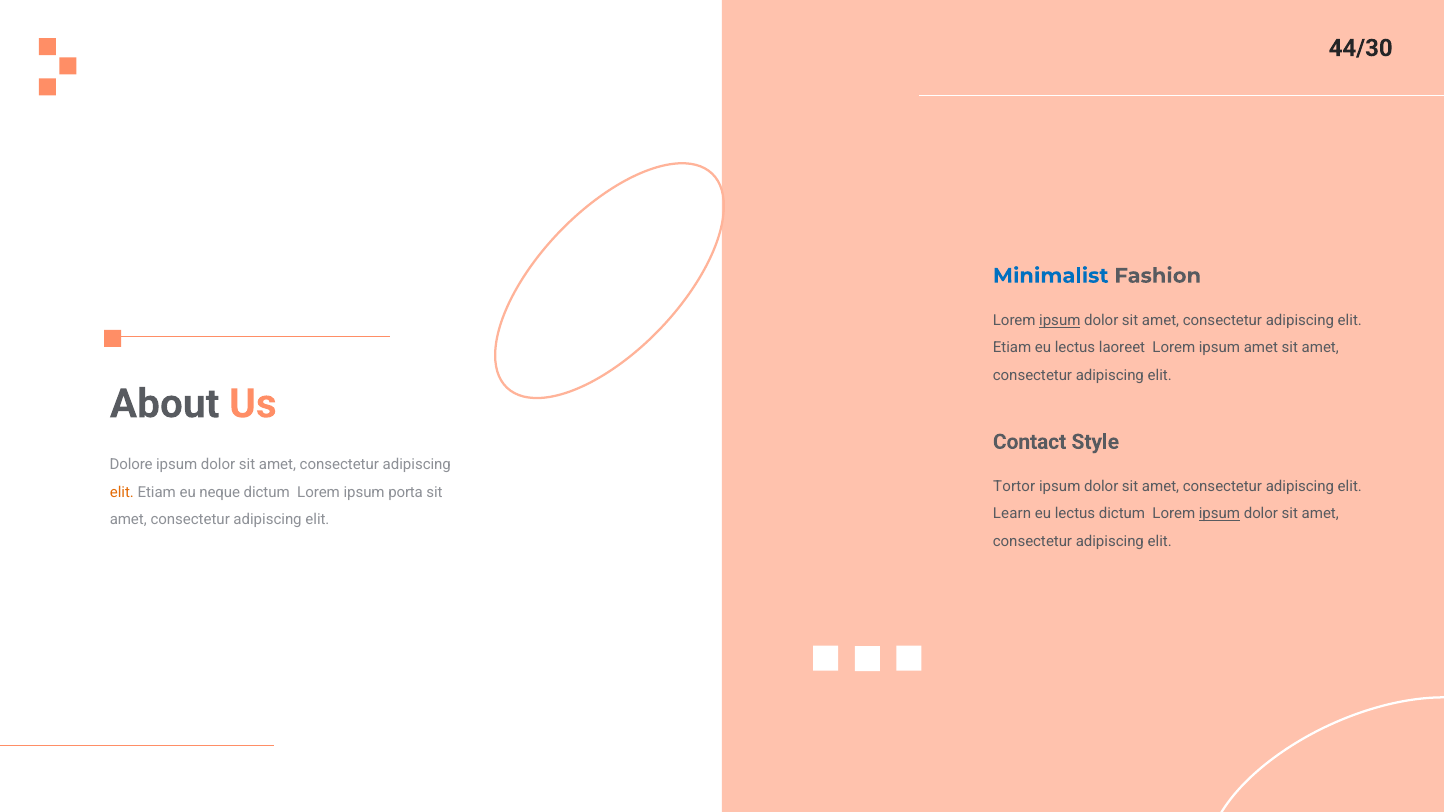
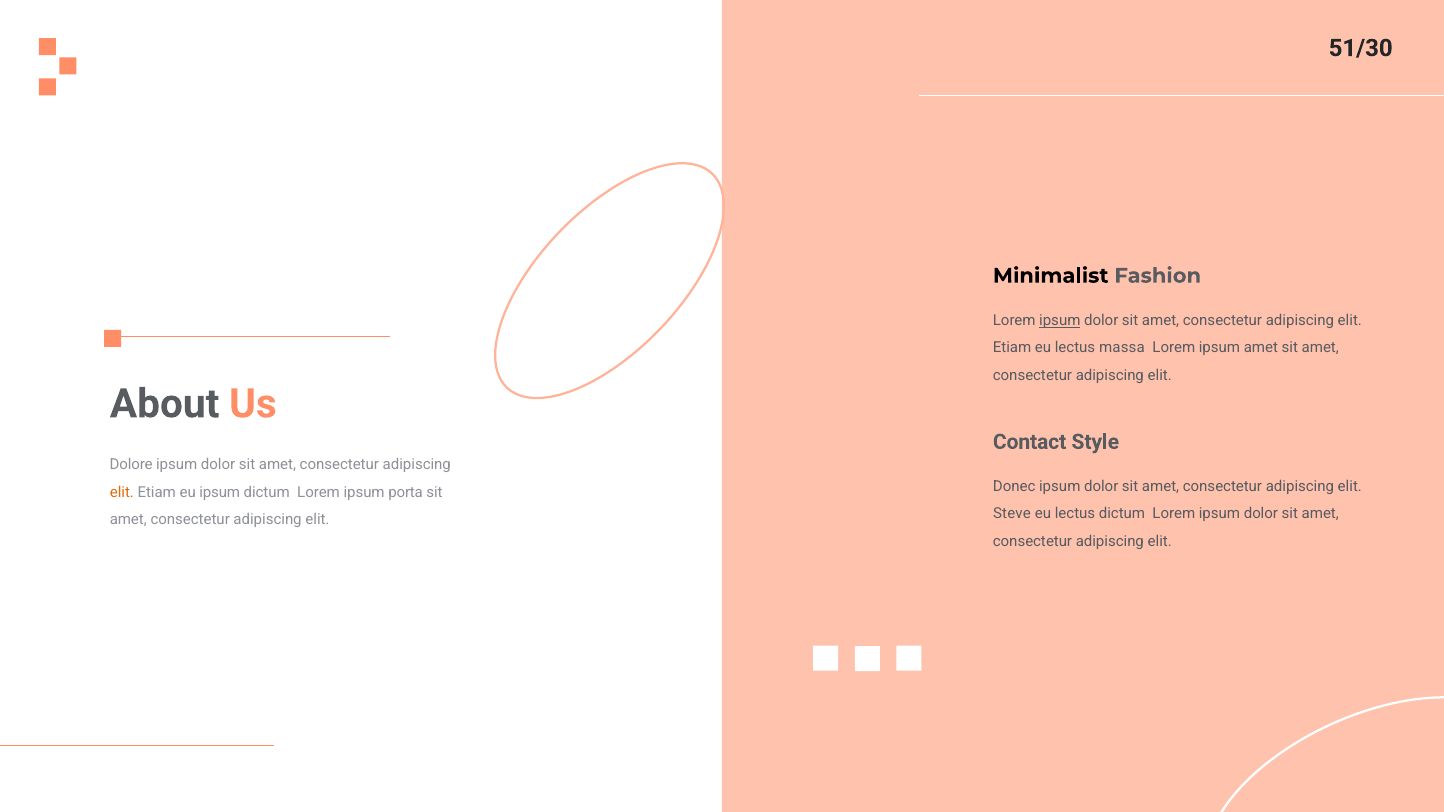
44/30: 44/30 -> 51/30
Minimalist colour: blue -> black
laoreet: laoreet -> massa
Tortor: Tortor -> Donec
eu neque: neque -> ipsum
Learn: Learn -> Steve
ipsum at (1219, 514) underline: present -> none
